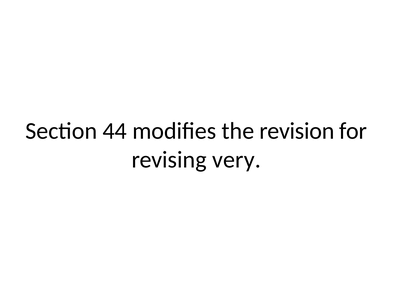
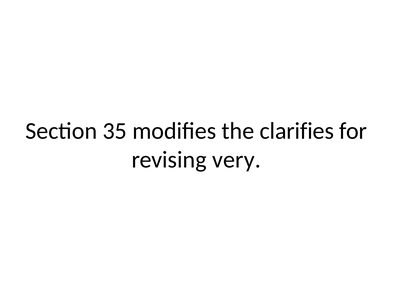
44: 44 -> 35
revision: revision -> clarifies
